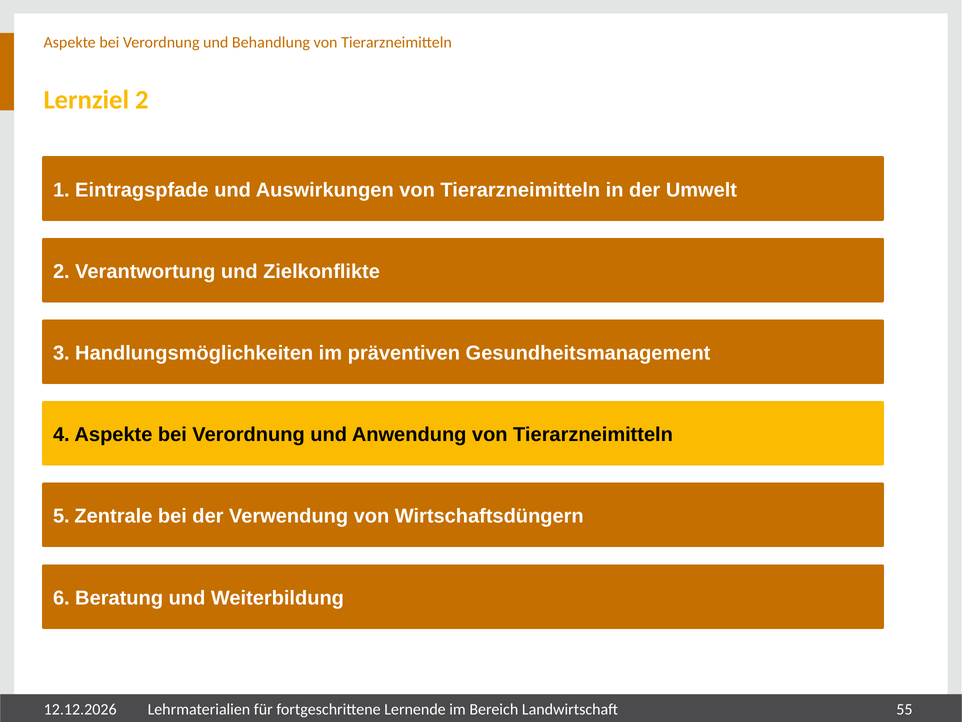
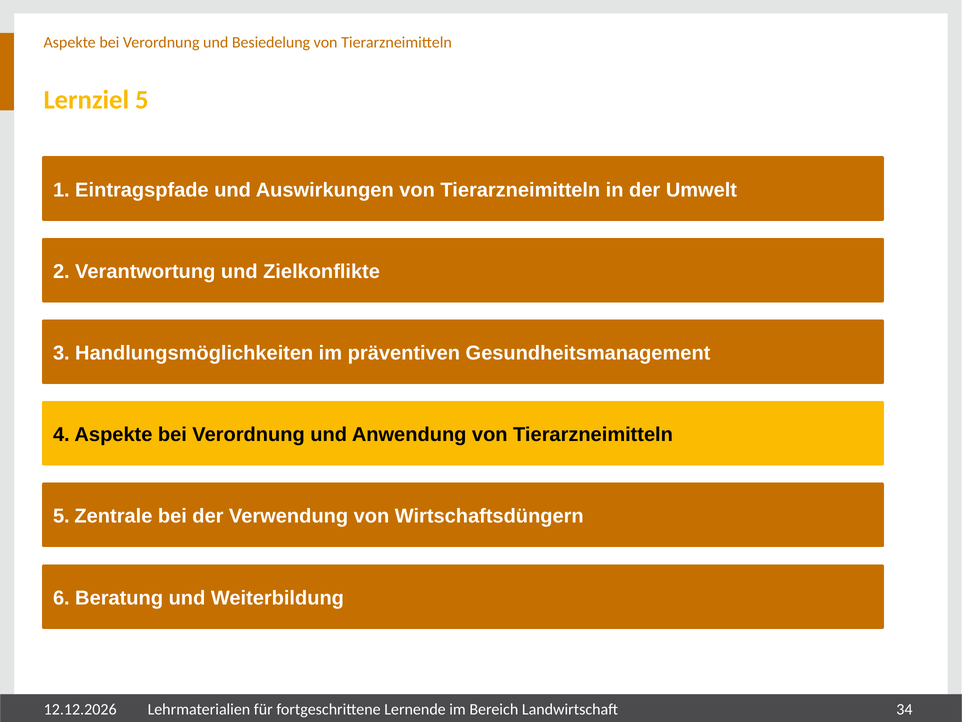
Behandlung: Behandlung -> Besiedelung
Lernziel 2: 2 -> 5
55: 55 -> 34
